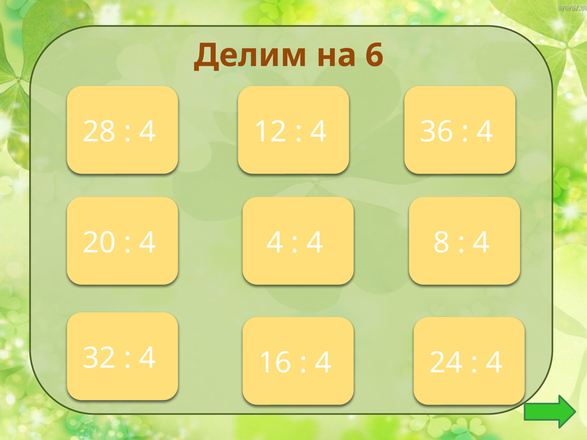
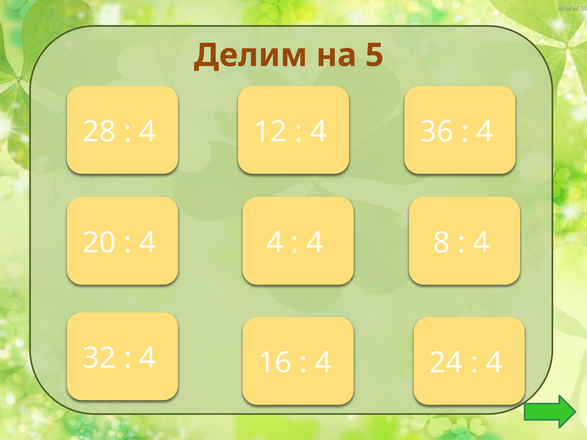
на 6: 6 -> 5
